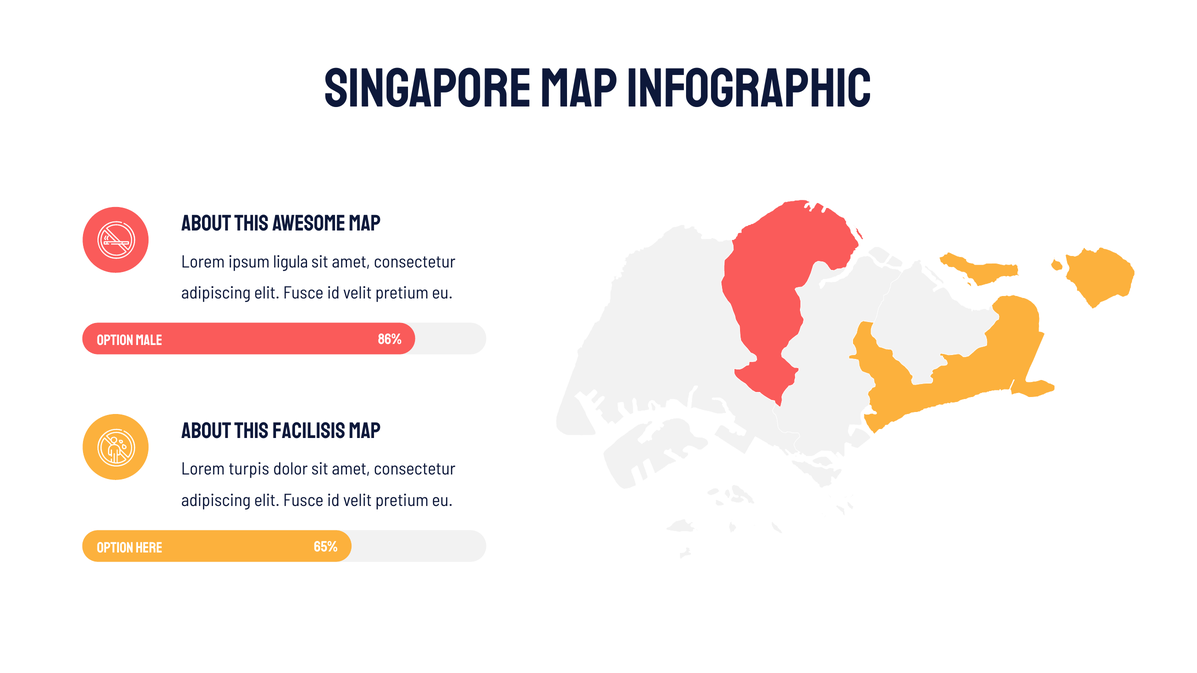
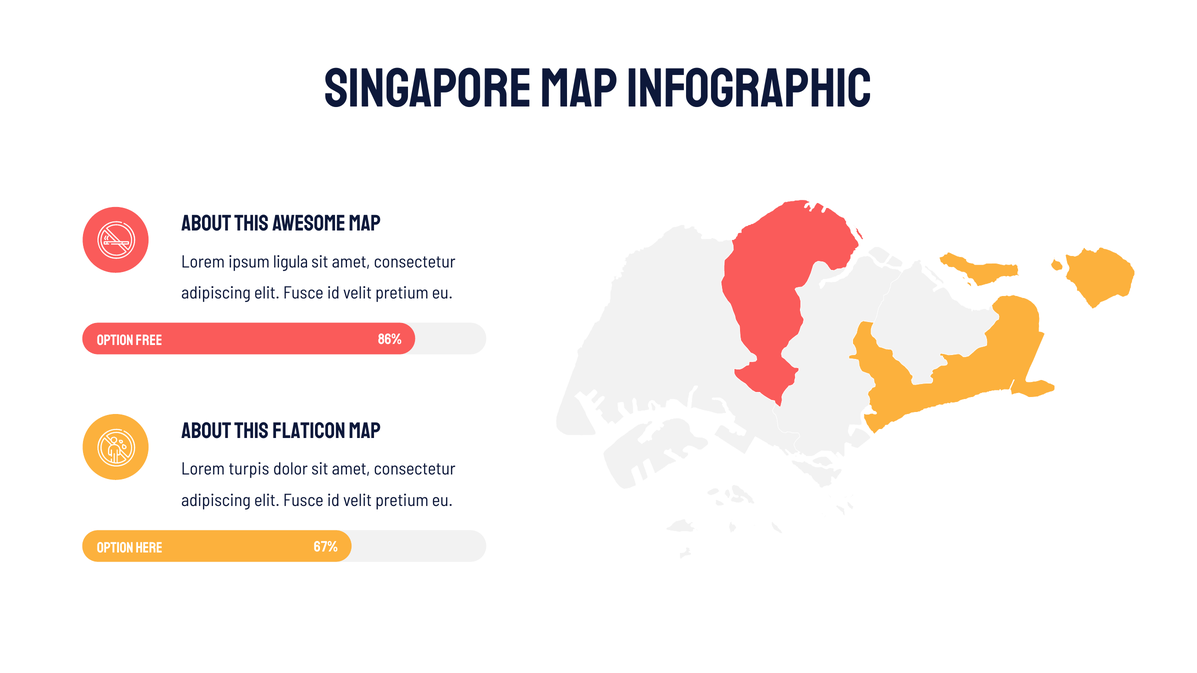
Male: Male -> Free
Facilisis: Facilisis -> Flaticon
65%: 65% -> 67%
